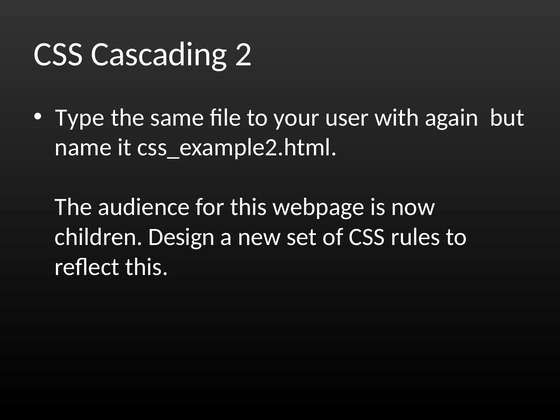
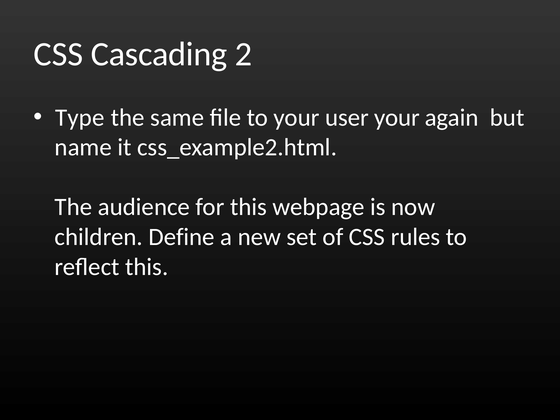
user with: with -> your
Design: Design -> Define
